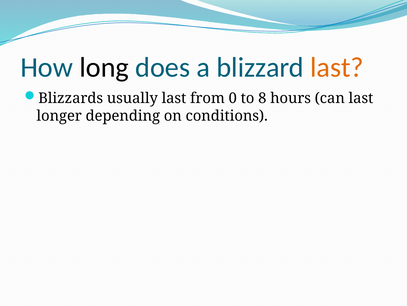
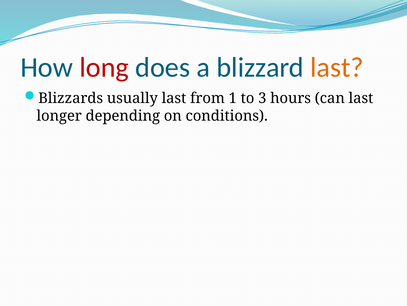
long colour: black -> red
0: 0 -> 1
8: 8 -> 3
